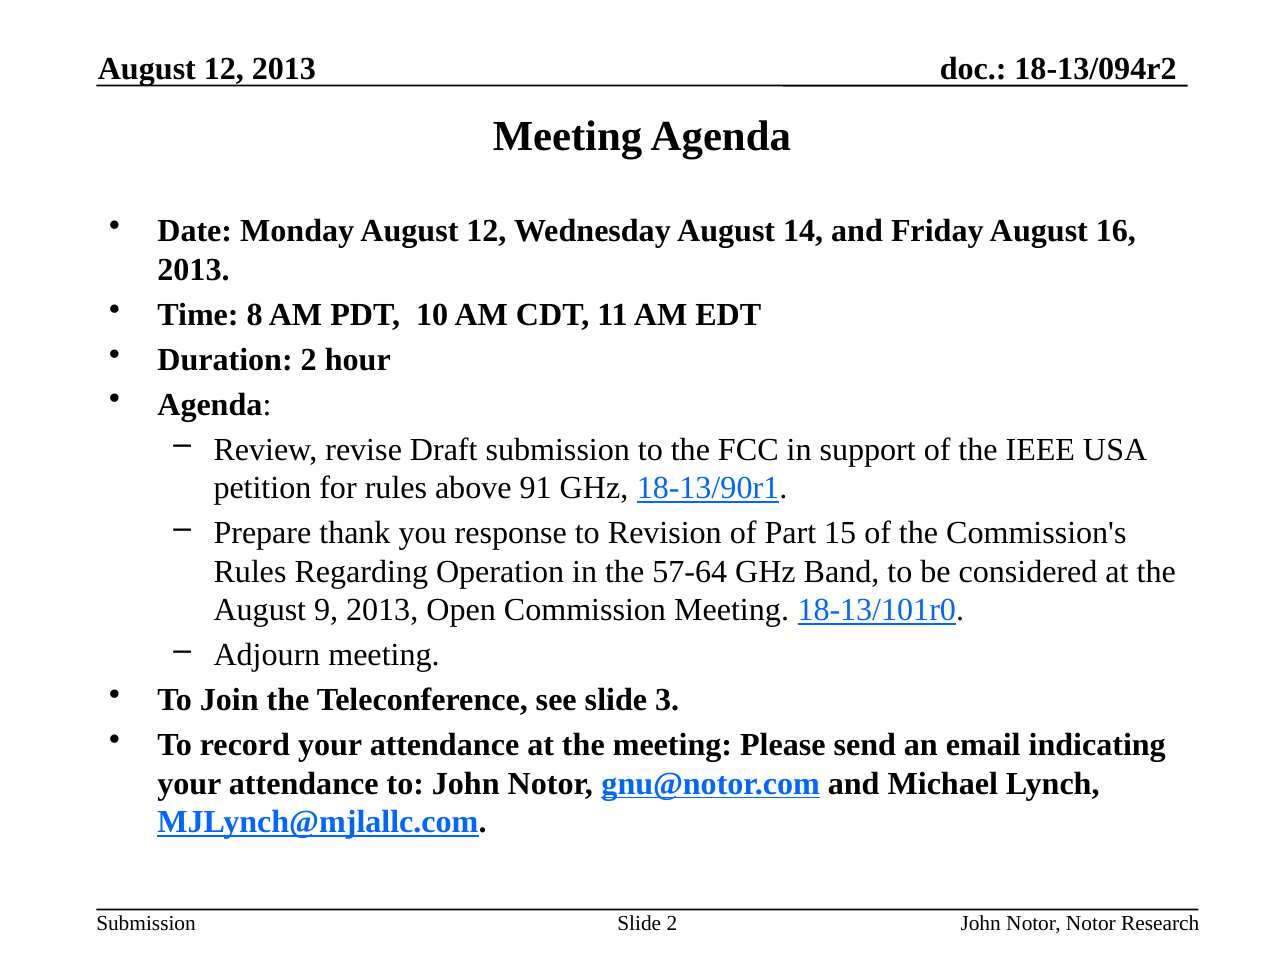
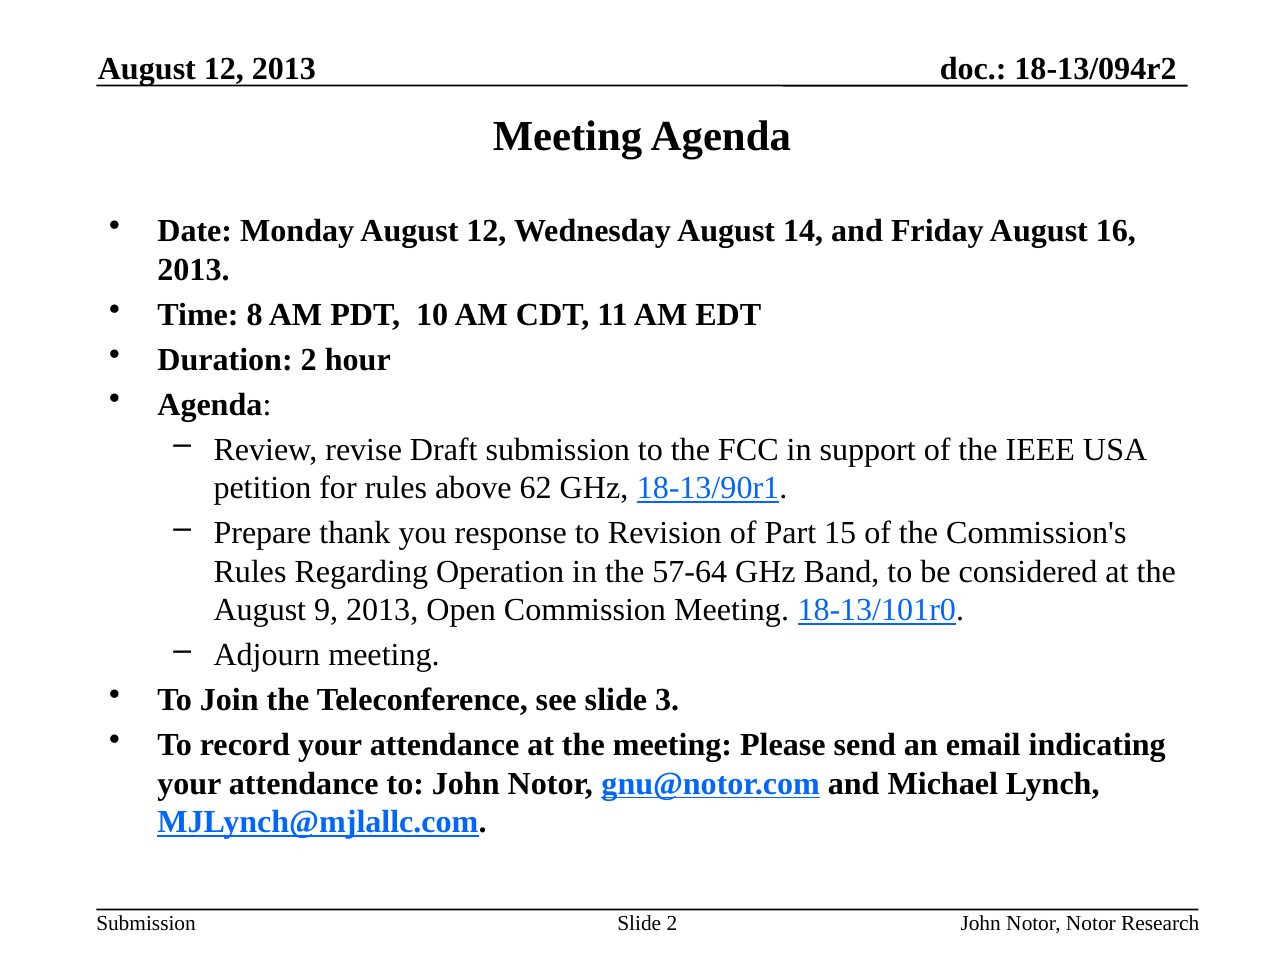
91: 91 -> 62
